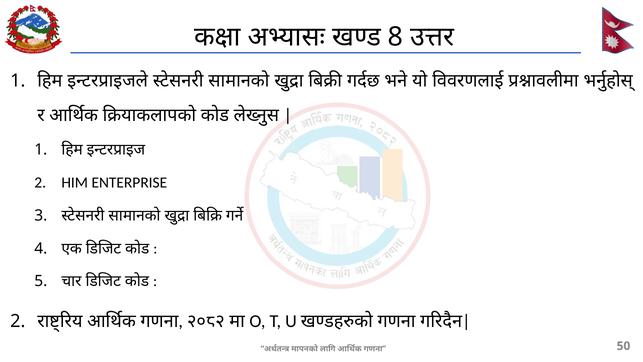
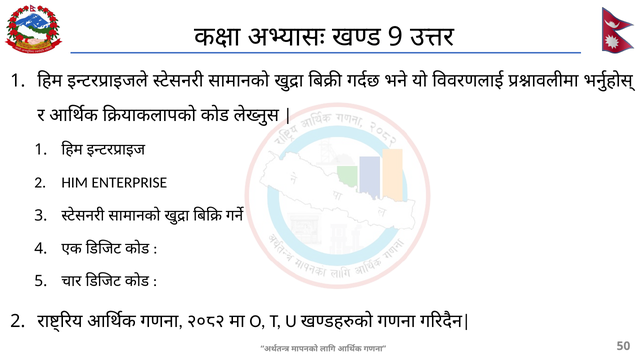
8: 8 -> 9
